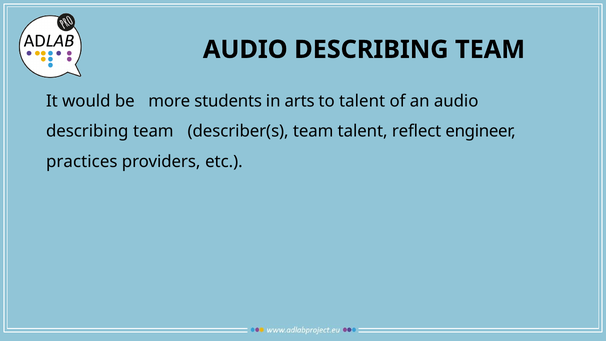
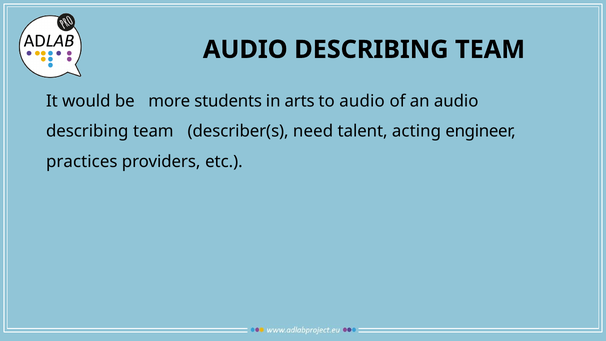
to talent: talent -> audio
describer(s team: team -> need
reflect: reflect -> acting
